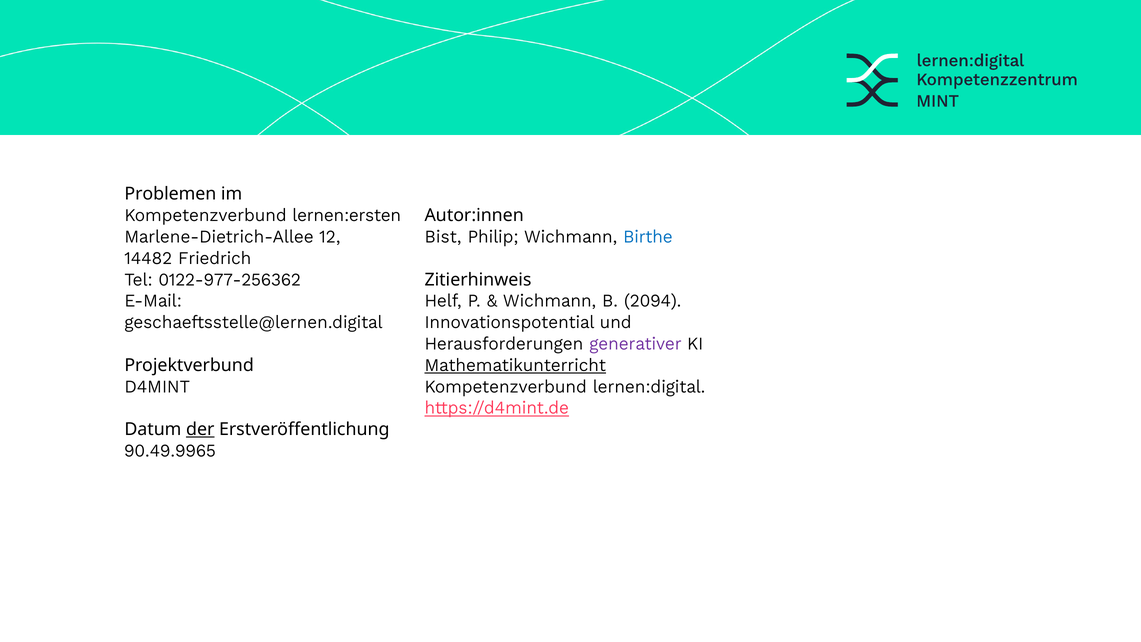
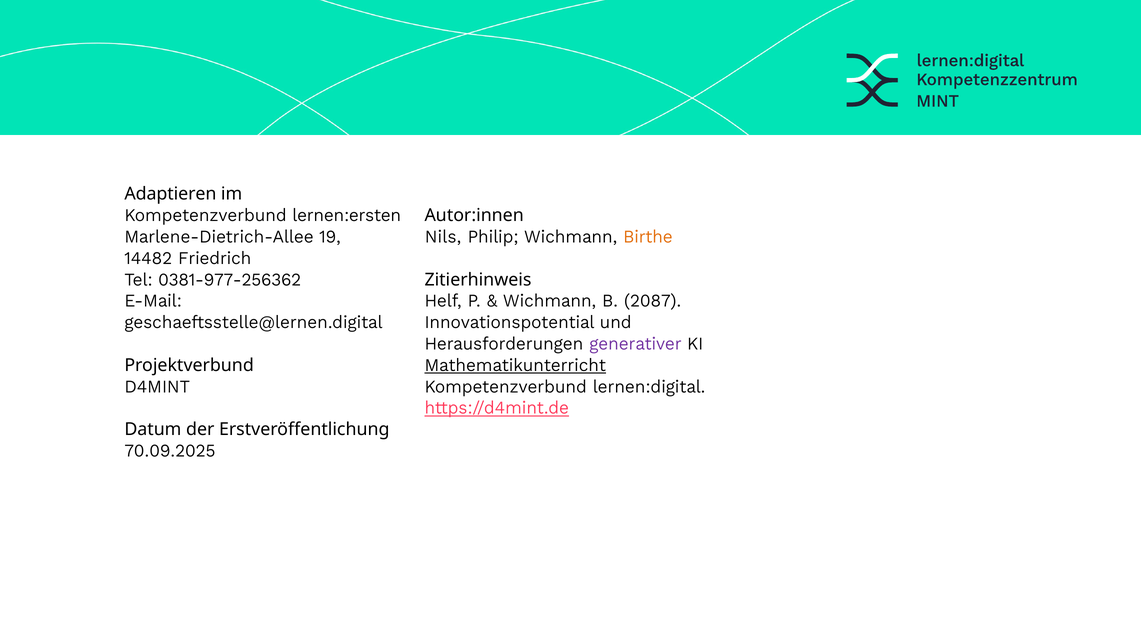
Problemen: Problemen -> Adaptieren
12: 12 -> 19
Bist: Bist -> Nils
Birthe colour: blue -> orange
0122-977-256362: 0122-977-256362 -> 0381-977-256362
2094: 2094 -> 2087
der underline: present -> none
90.49.9965: 90.49.9965 -> 70.09.2025
